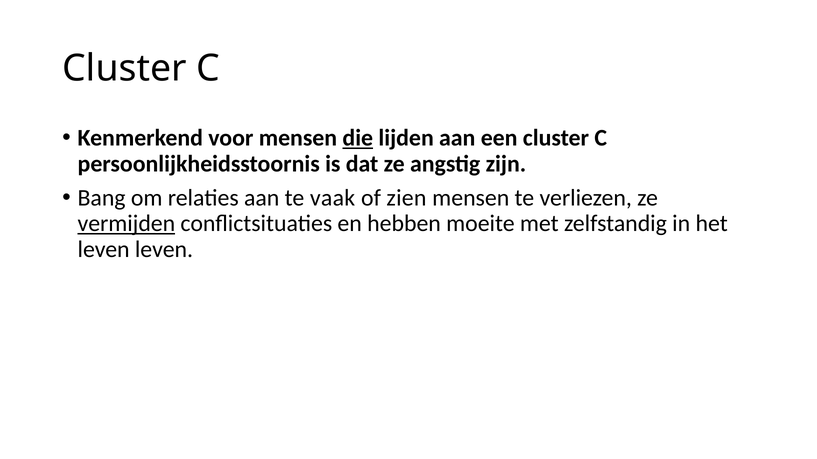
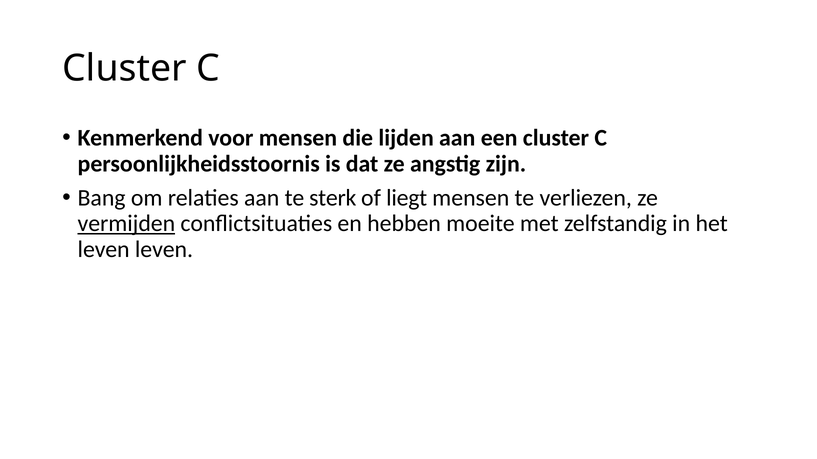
die underline: present -> none
vaak: vaak -> sterk
zien: zien -> liegt
